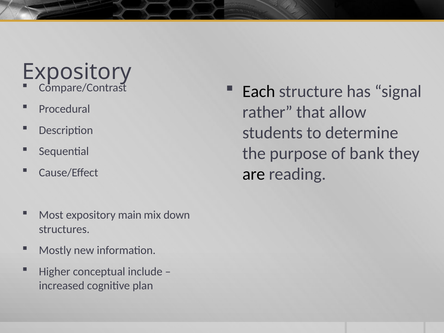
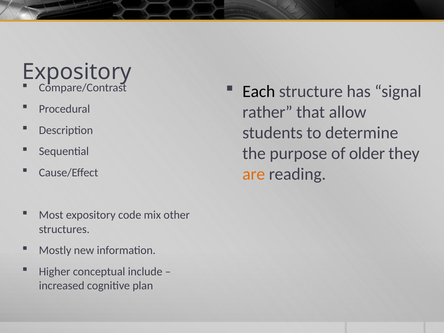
bank: bank -> older
are colour: black -> orange
main: main -> code
down: down -> other
